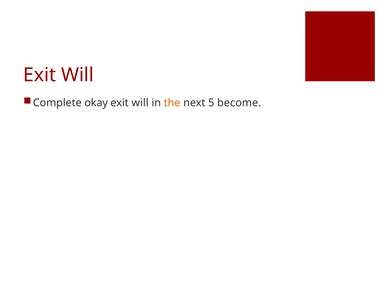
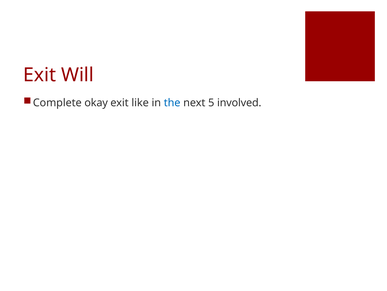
will at (140, 103): will -> like
the colour: orange -> blue
become: become -> involved
